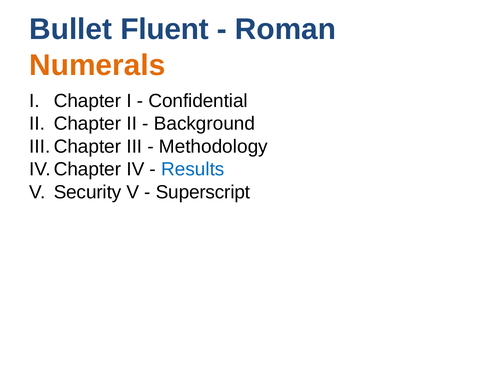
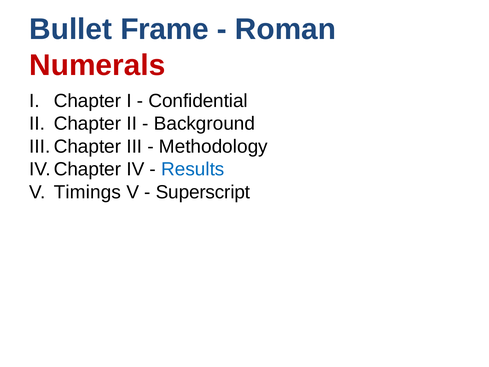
Fluent: Fluent -> Frame
Numerals colour: orange -> red
Security: Security -> Timings
